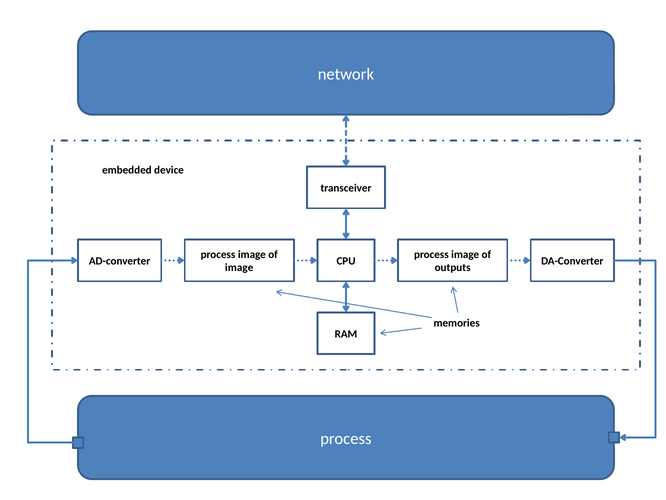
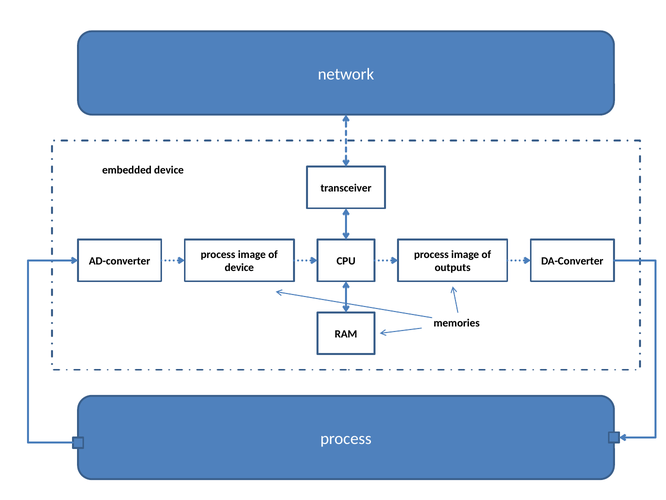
image at (239, 268): image -> device
